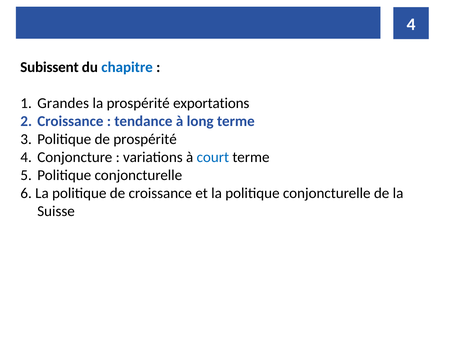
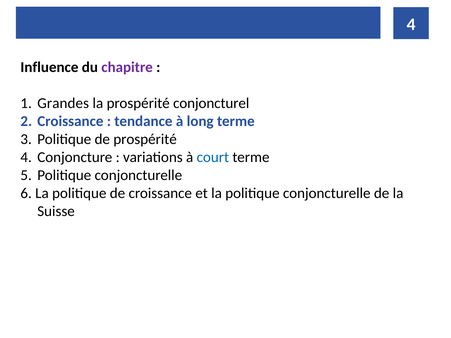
Subissent: Subissent -> Influence
chapitre colour: blue -> purple
exportations: exportations -> conjoncturel
